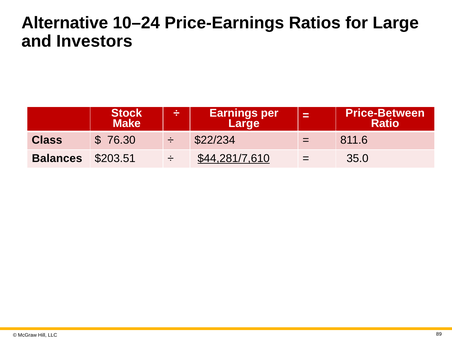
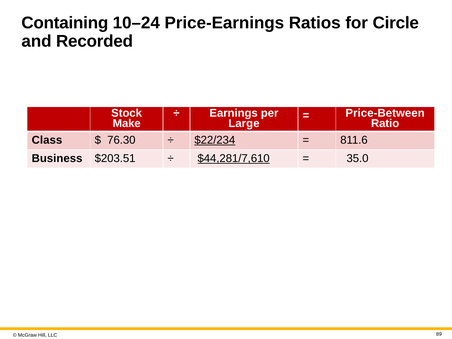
Alternative: Alternative -> Containing
for Large: Large -> Circle
Investors: Investors -> Recorded
$22/234 underline: none -> present
Balances: Balances -> Business
